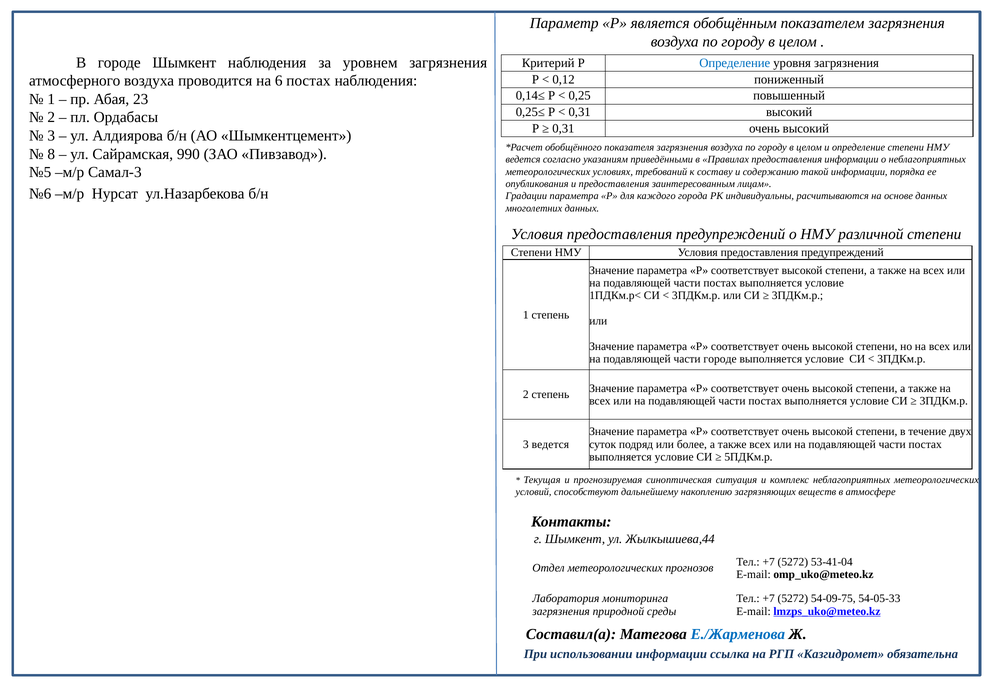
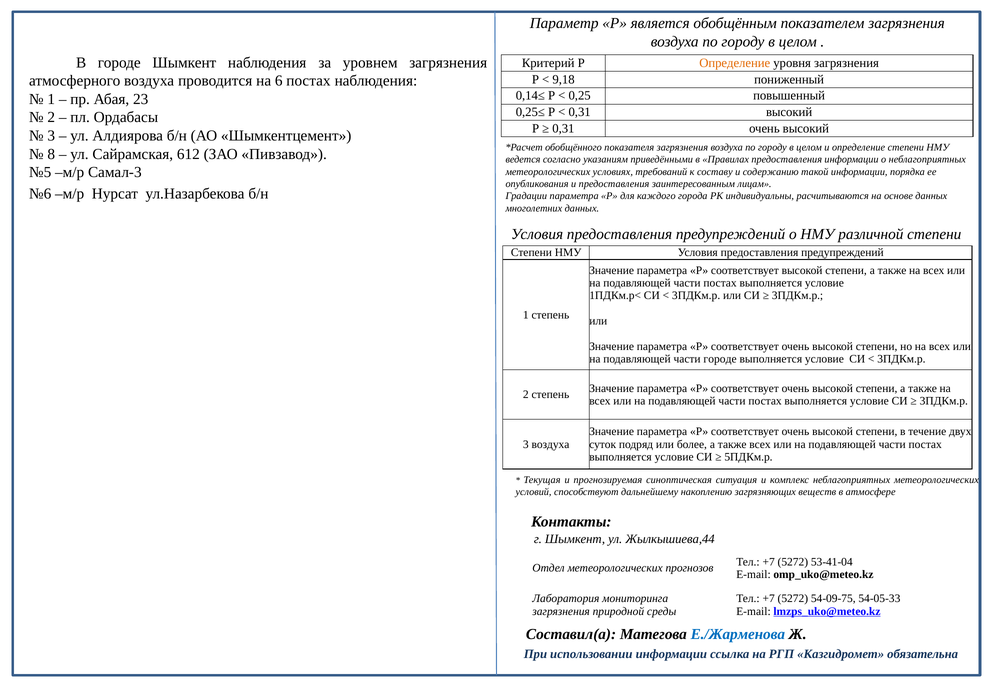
Определение at (735, 63) colour: blue -> orange
0,12: 0,12 -> 9,18
990: 990 -> 612
3 ведется: ведется -> воздуха
